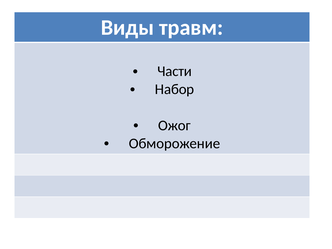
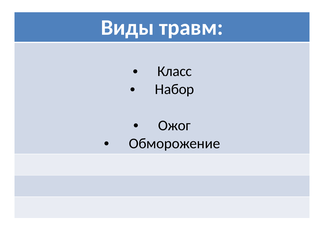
Части: Части -> Класс
